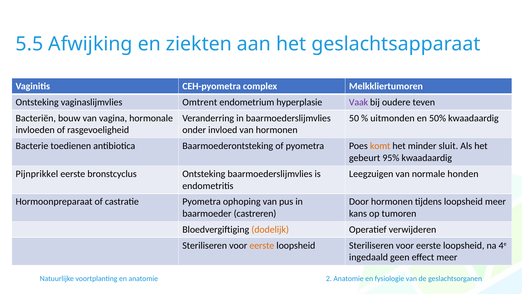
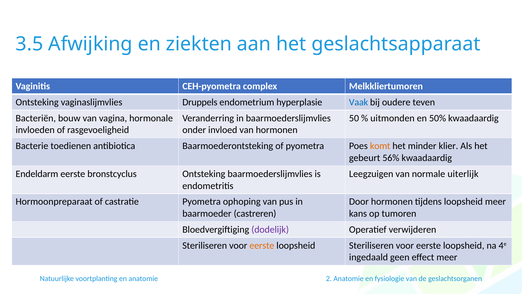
5.5: 5.5 -> 3.5
Omtrent: Omtrent -> Druppels
Vaak colour: purple -> blue
sluit: sluit -> klier
95%: 95% -> 56%
Pijnprikkel: Pijnprikkel -> Endeldarm
honden: honden -> uiterlijk
dodelijk colour: orange -> purple
